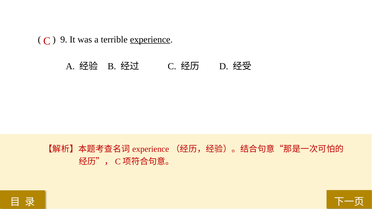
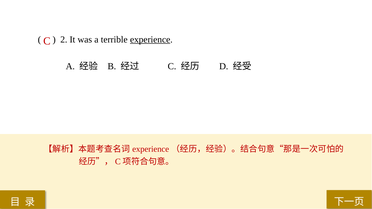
9: 9 -> 2
